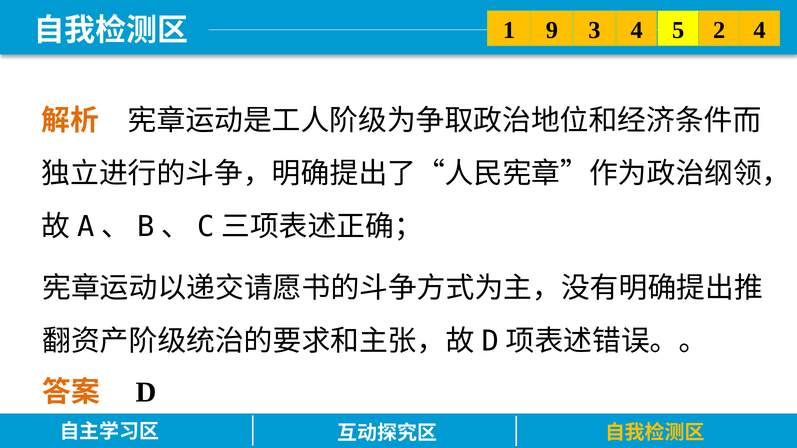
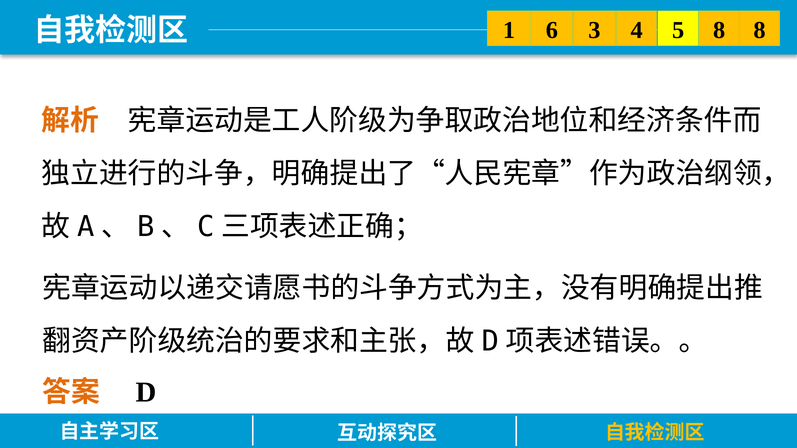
9: 9 -> 6
5 2: 2 -> 8
4 4: 4 -> 8
